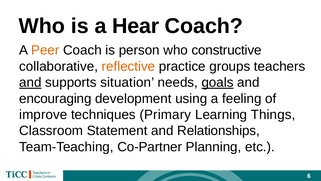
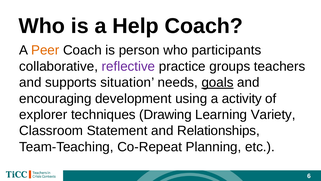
Hear: Hear -> Help
constructive: constructive -> participants
reflective colour: orange -> purple
and at (30, 82) underline: present -> none
feeling: feeling -> activity
improve: improve -> explorer
Primary: Primary -> Drawing
Things: Things -> Variety
Co-Partner: Co-Partner -> Co-Repeat
